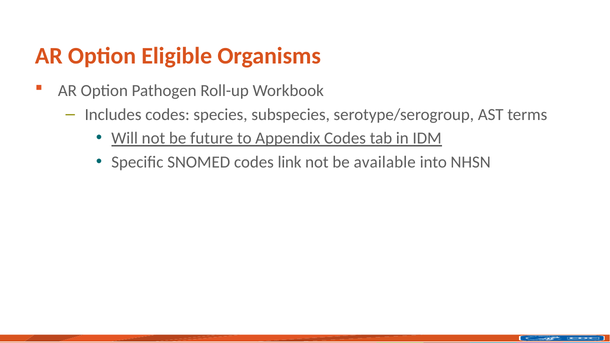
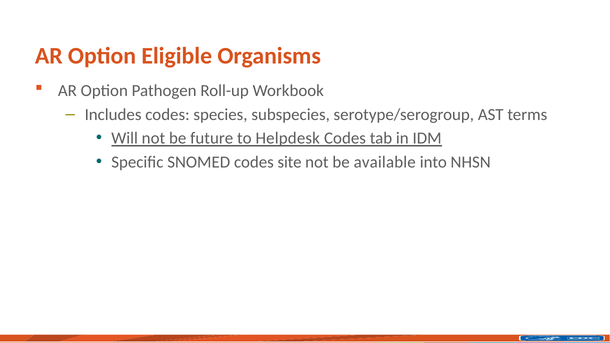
Appendix: Appendix -> Helpdesk
link: link -> site
